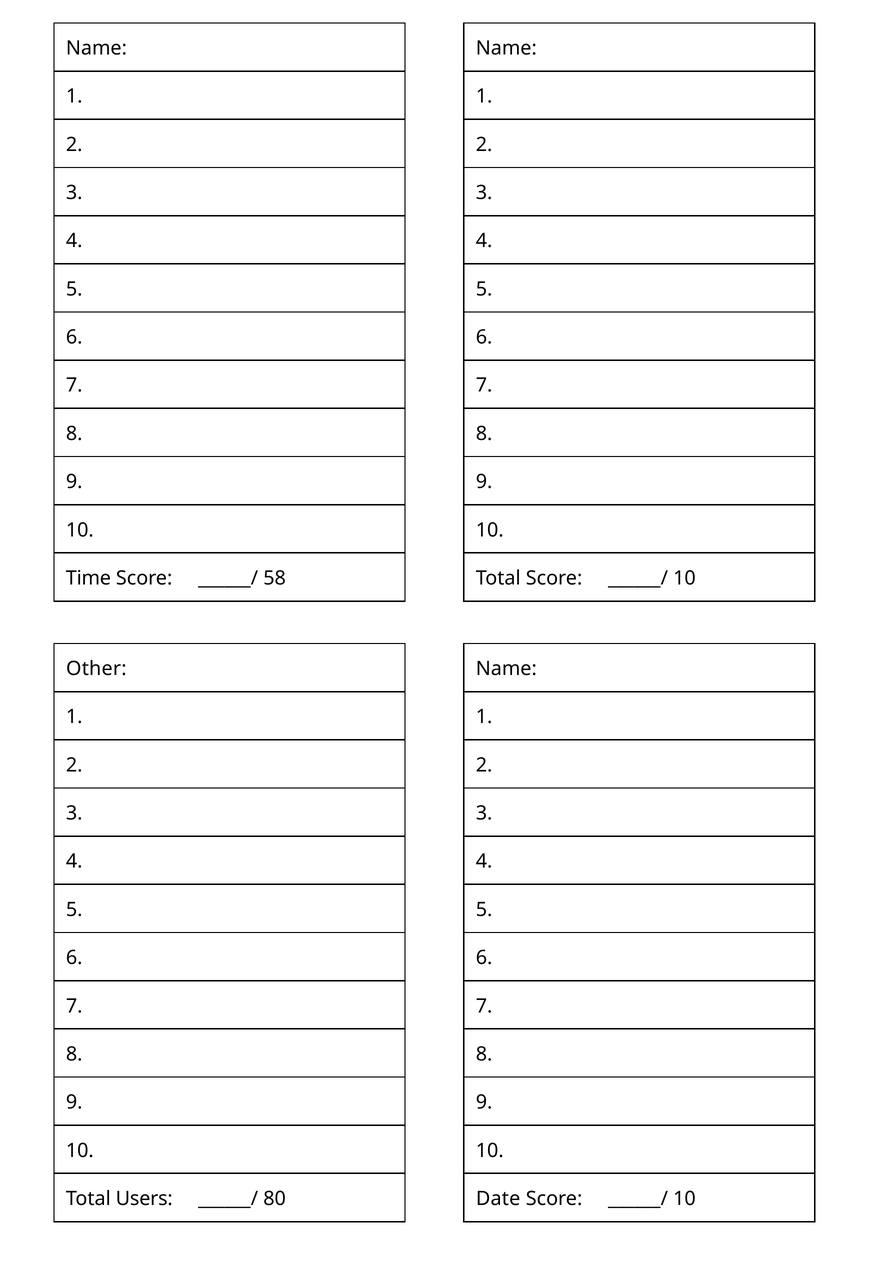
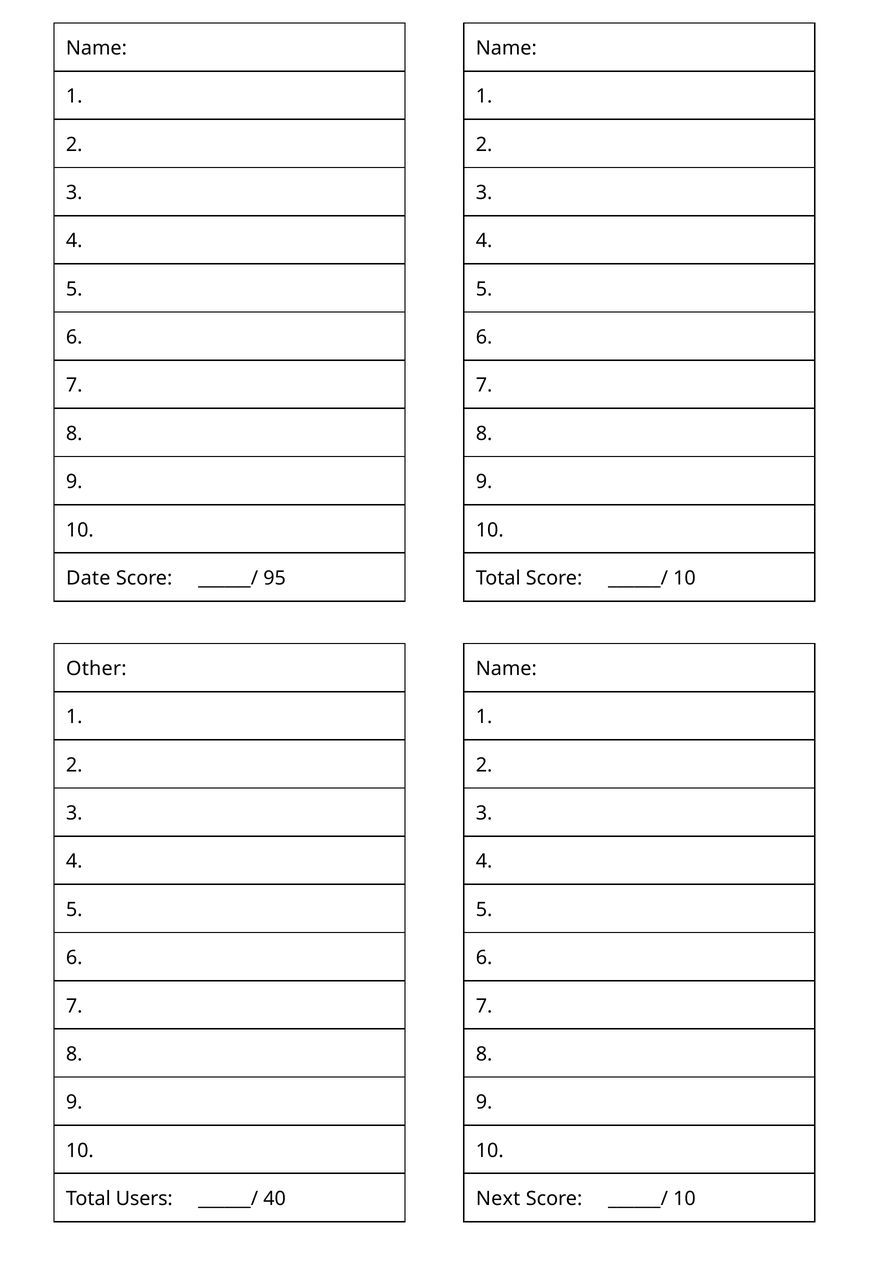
Time: Time -> Date
58: 58 -> 95
80: 80 -> 40
Date: Date -> Next
